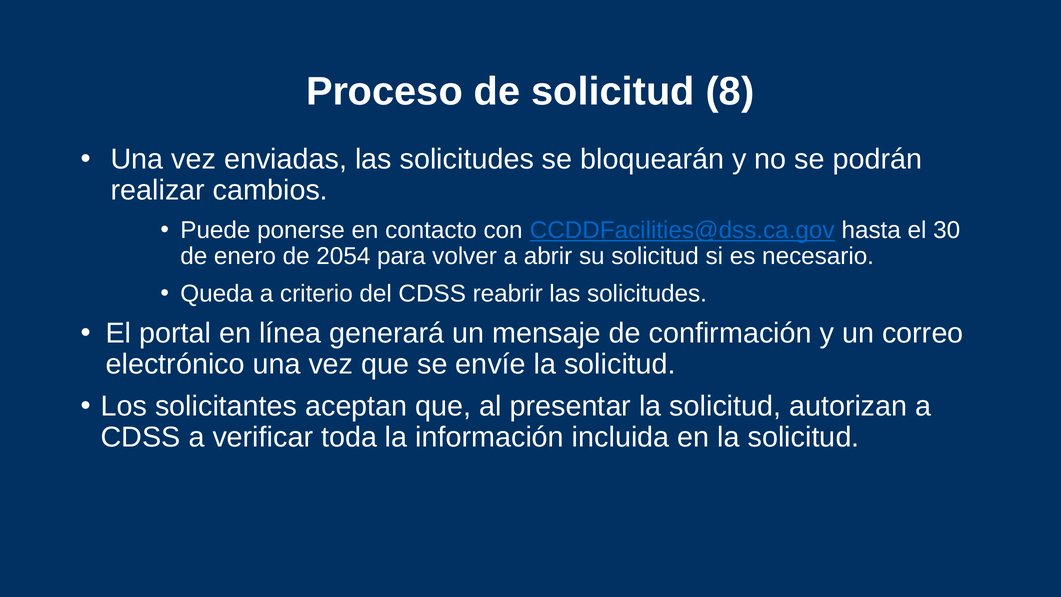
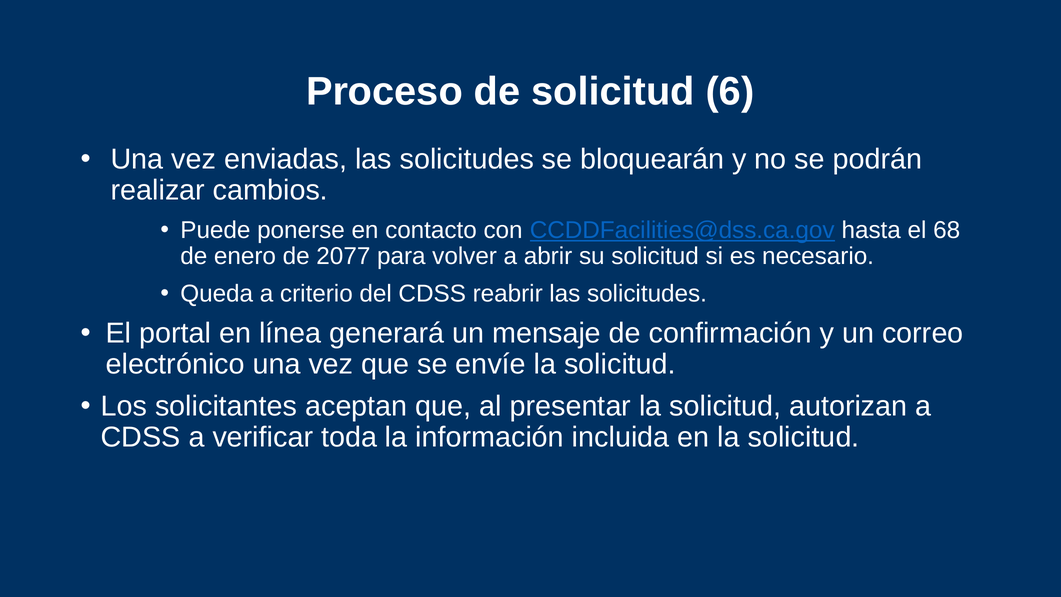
8: 8 -> 6
30: 30 -> 68
2054: 2054 -> 2077
